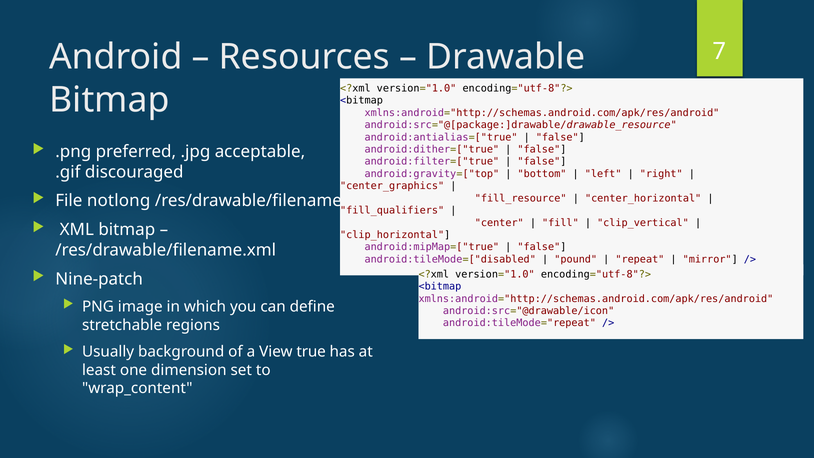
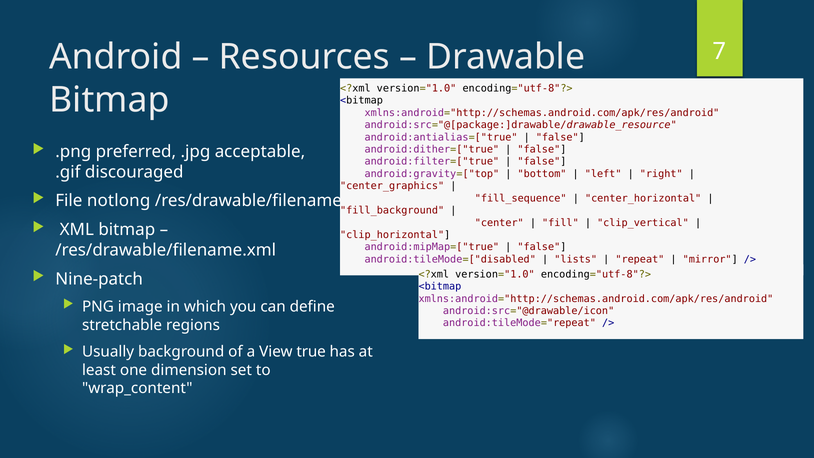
fill_resource: fill_resource -> fill_sequence
fill_qualifiers: fill_qualifiers -> fill_background
pound: pound -> lists
